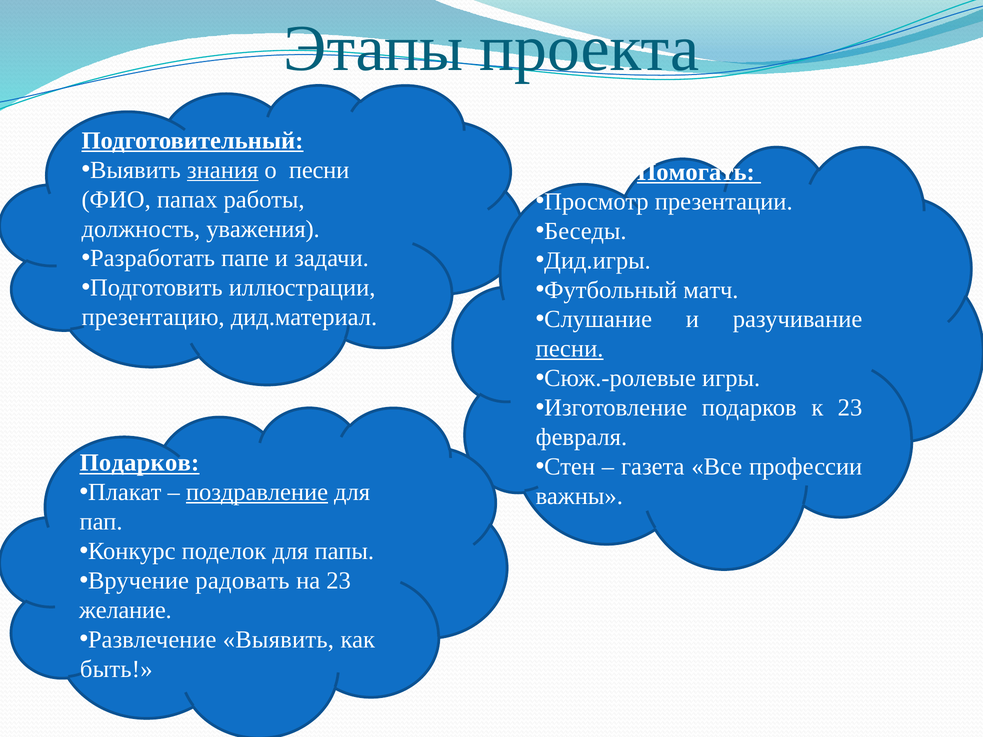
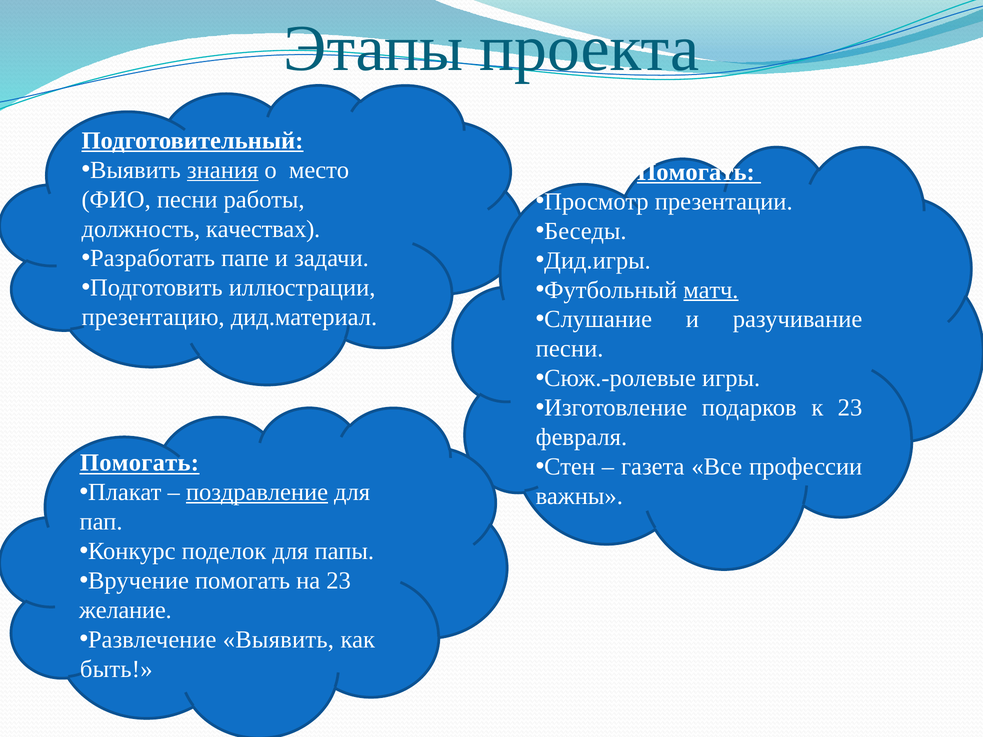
о песни: песни -> место
ФИО папах: папах -> песни
уважения: уважения -> качествах
матч underline: none -> present
песни at (570, 349) underline: present -> none
Подарков at (139, 463): Подарков -> Помогать
Вручение радовать: радовать -> помогать
